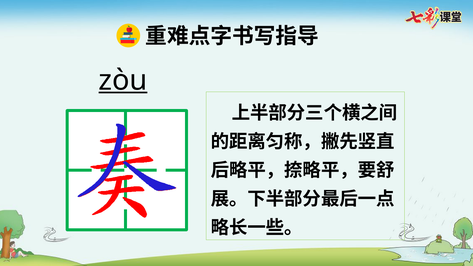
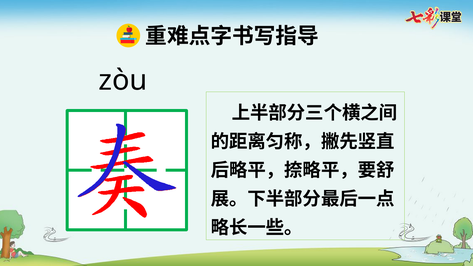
zòu underline: present -> none
